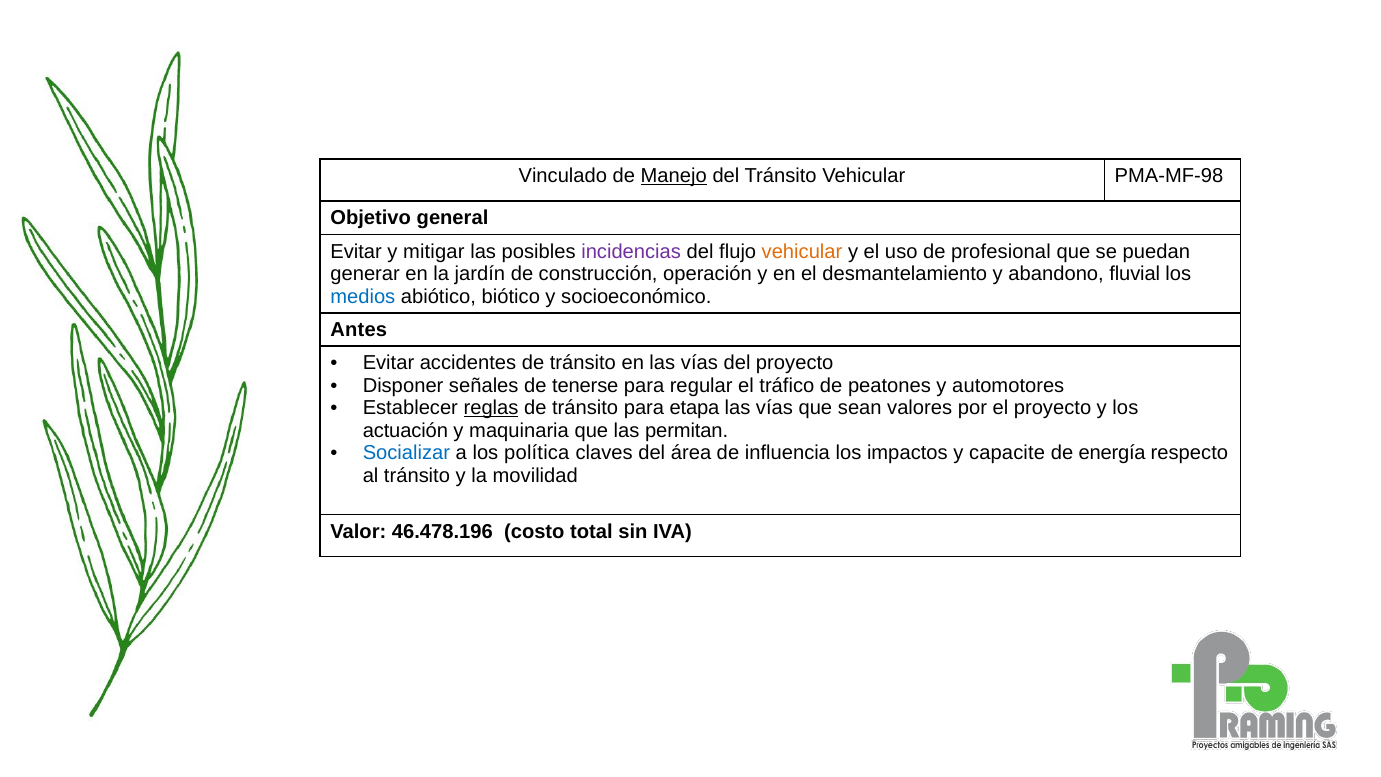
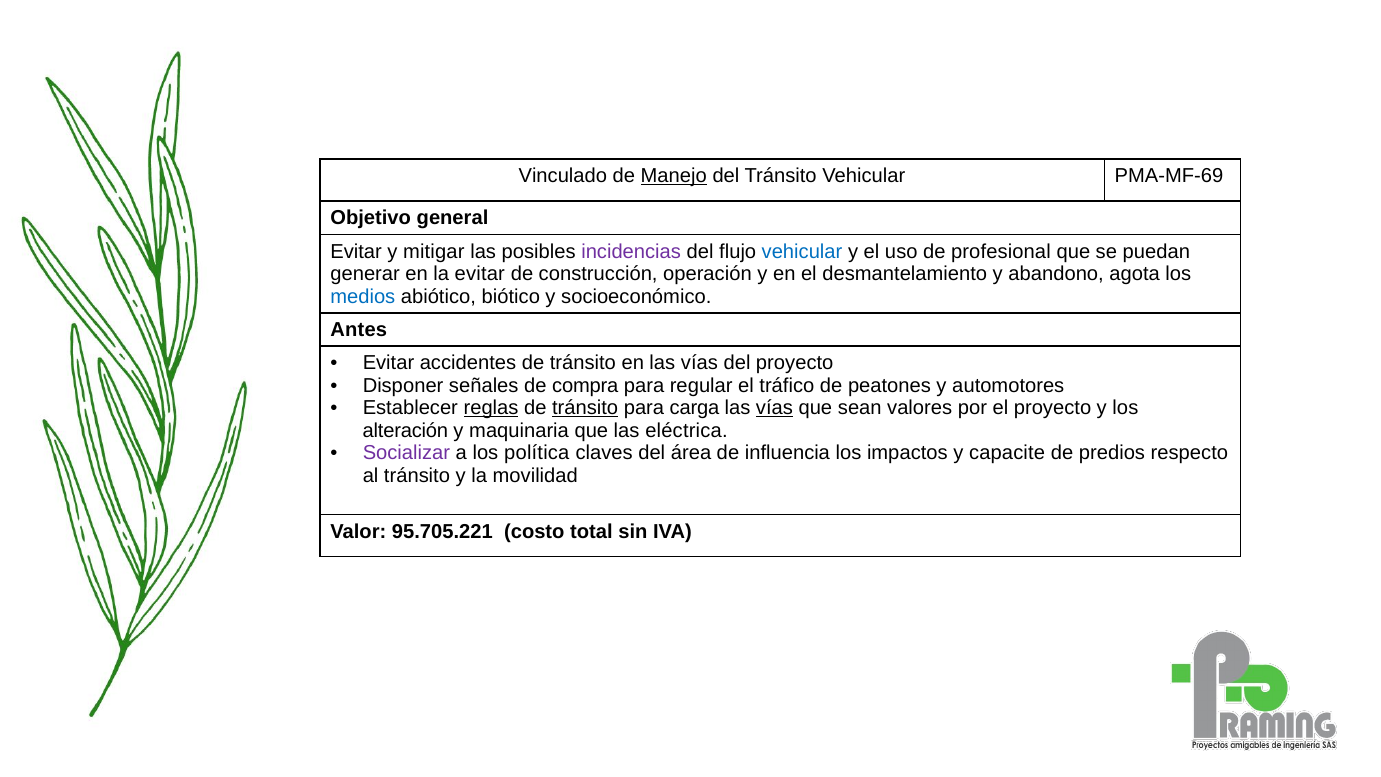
PMA-MF-98: PMA-MF-98 -> PMA-MF-69
vehicular at (802, 251) colour: orange -> blue
la jardín: jardín -> evitar
fluvial: fluvial -> agota
tenerse: tenerse -> compra
tránsito at (585, 408) underline: none -> present
etapa: etapa -> carga
vías at (774, 408) underline: none -> present
actuación: actuación -> alteración
permitan: permitan -> eléctrica
Socializar colour: blue -> purple
energía: energía -> predios
46.478.196: 46.478.196 -> 95.705.221
